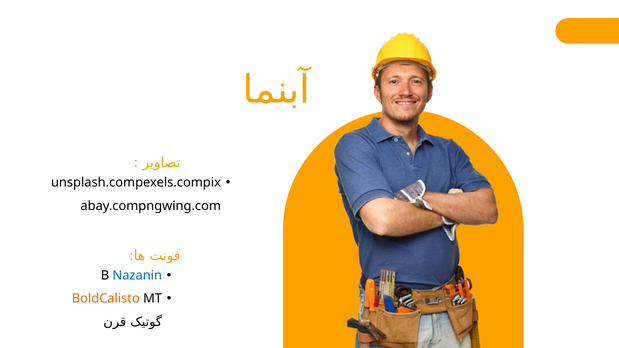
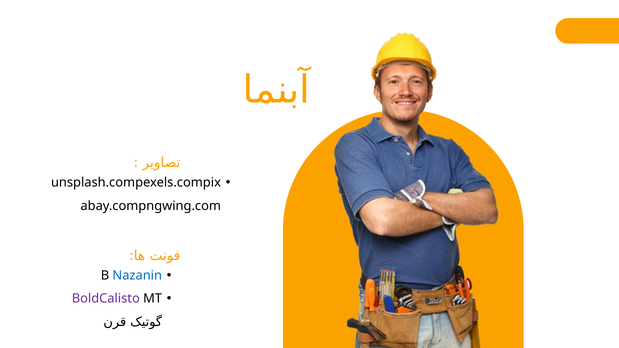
BoldCalisto colour: orange -> purple
